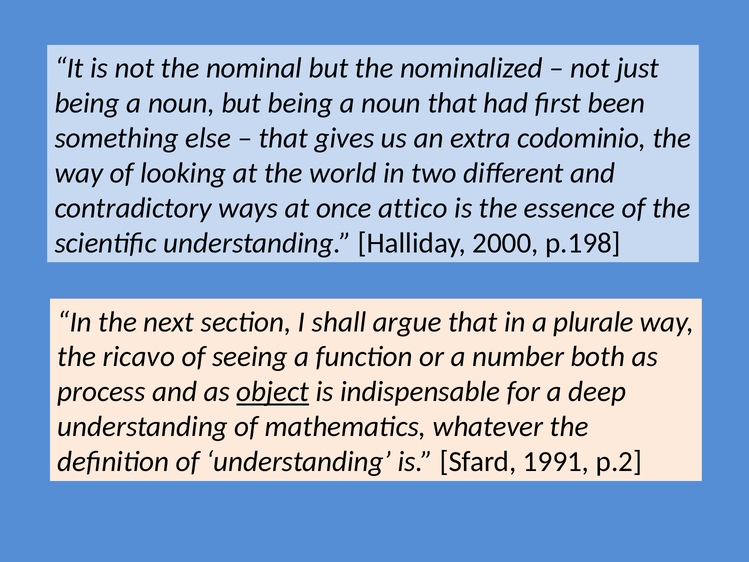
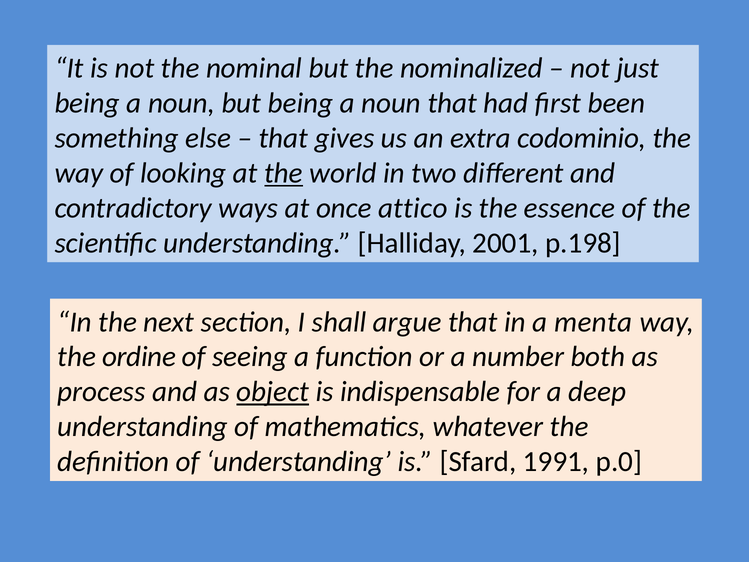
the at (284, 173) underline: none -> present
2000: 2000 -> 2001
plurale: plurale -> menta
ricavo: ricavo -> ordine
p.2: p.2 -> p.0
